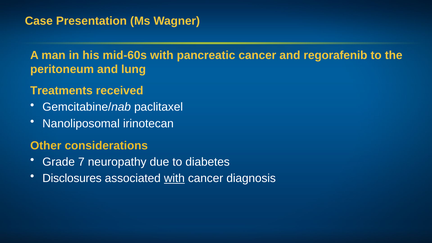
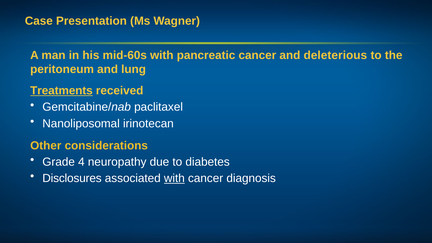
regorafenib: regorafenib -> deleterious
Treatments underline: none -> present
7: 7 -> 4
